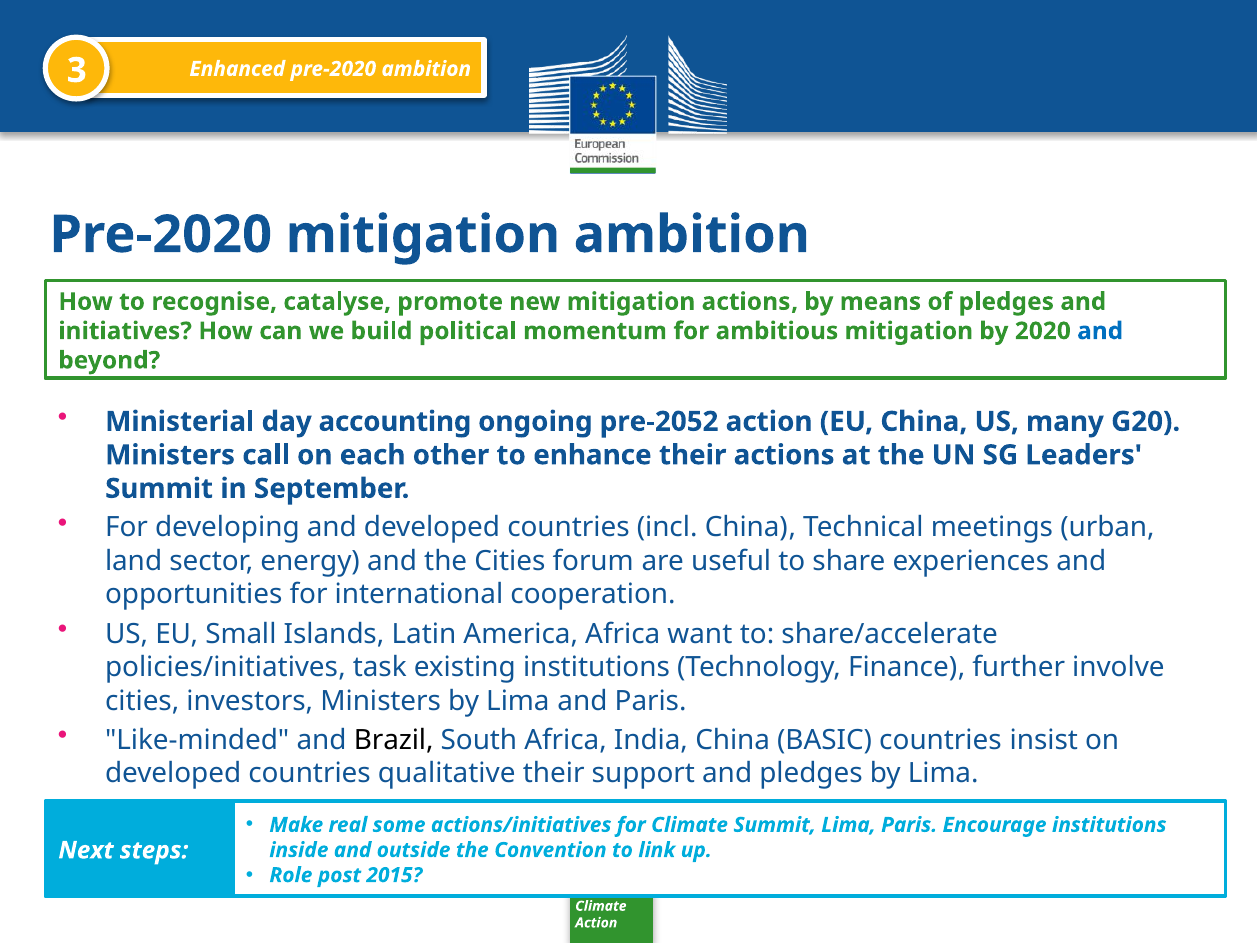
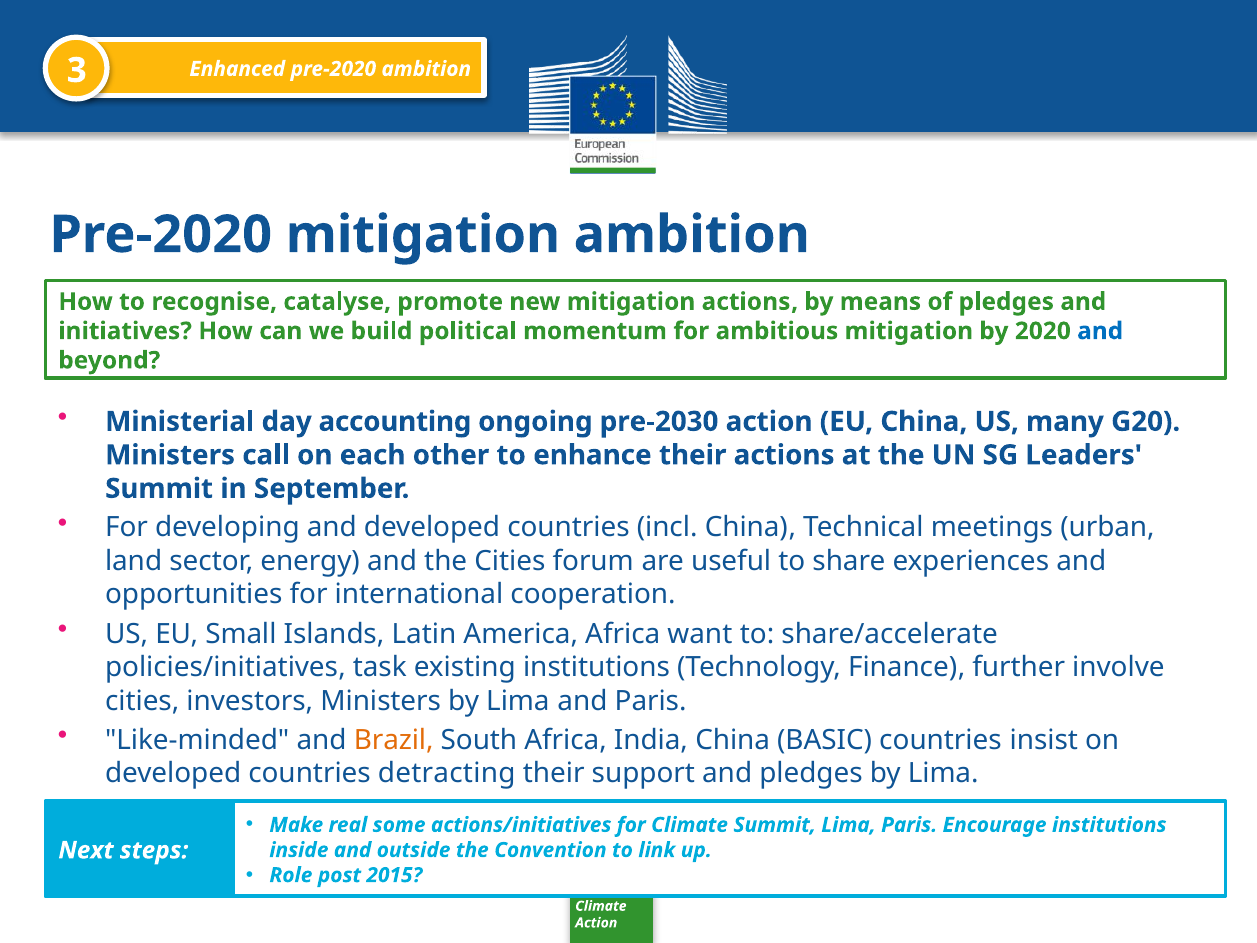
pre-2052: pre-2052 -> pre-2030
Brazil colour: black -> orange
qualitative: qualitative -> detracting
